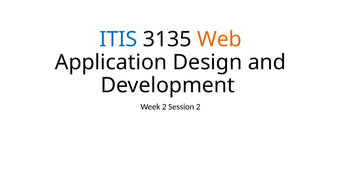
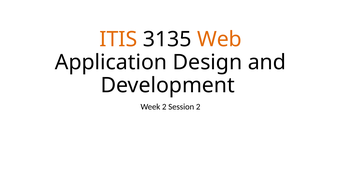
ITIS colour: blue -> orange
